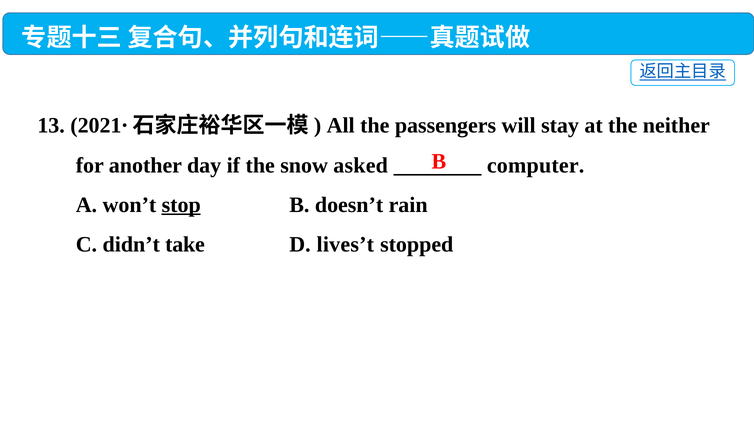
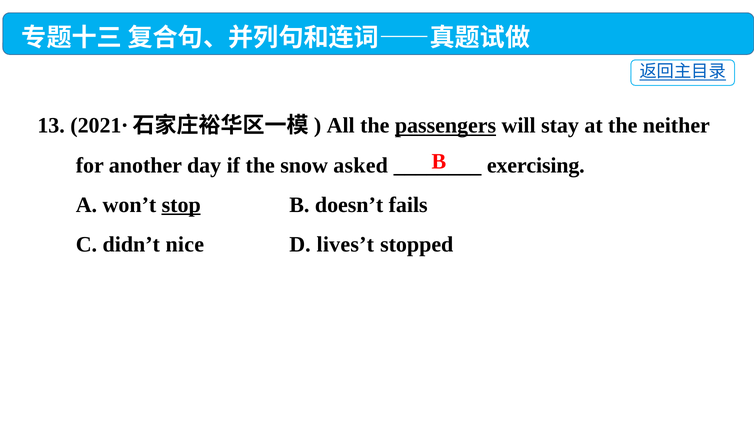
passengers underline: none -> present
computer: computer -> exercising
rain: rain -> fails
take: take -> nice
